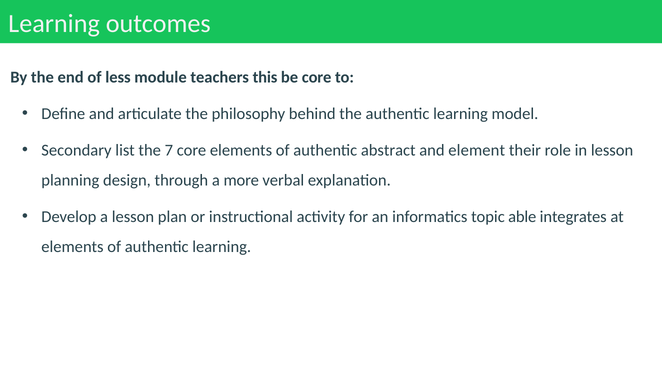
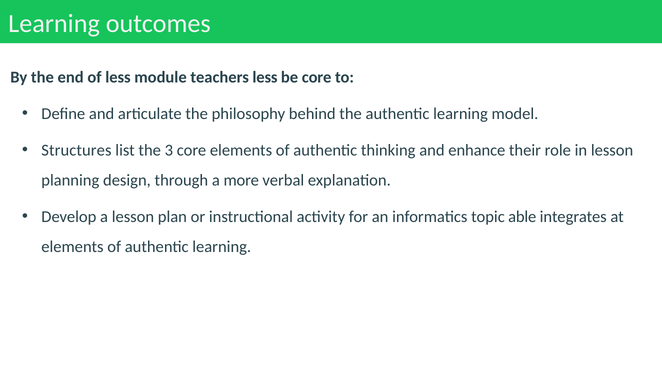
teachers this: this -> less
Secondary: Secondary -> Structures
7: 7 -> 3
abstract: abstract -> thinking
element: element -> enhance
